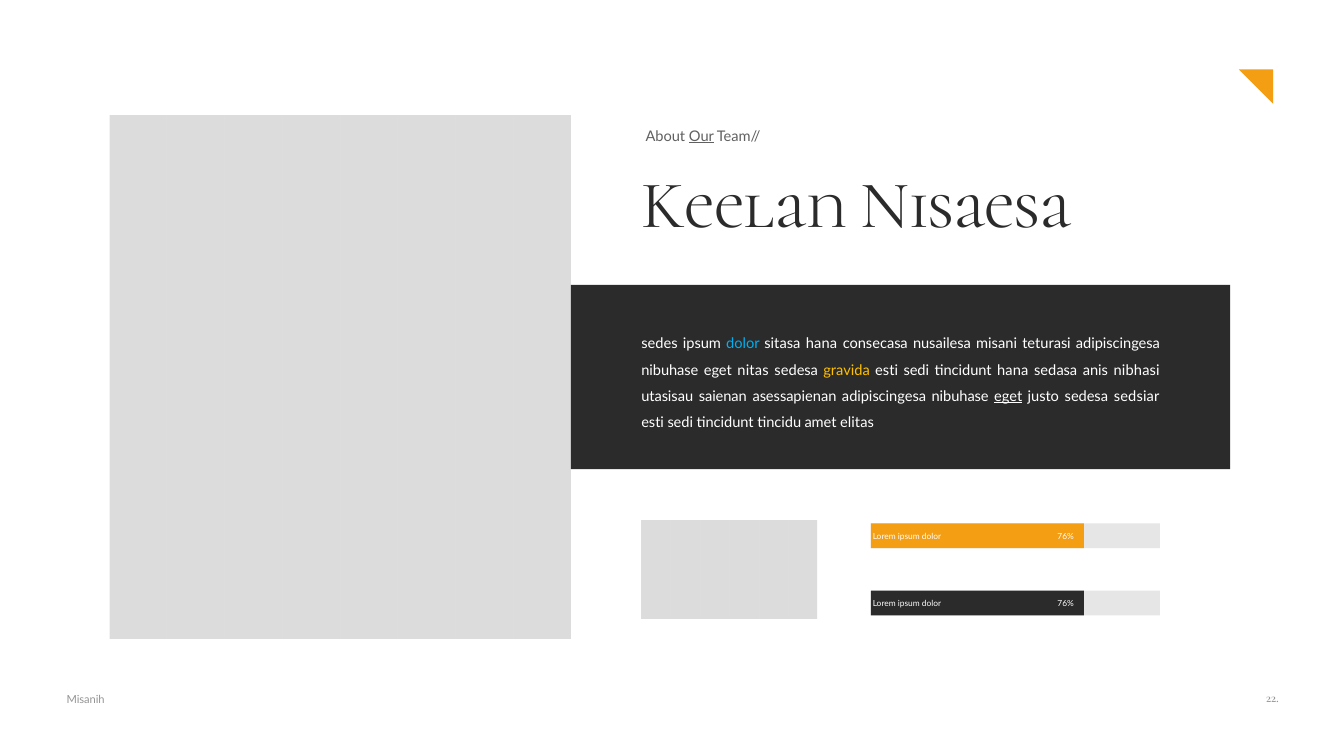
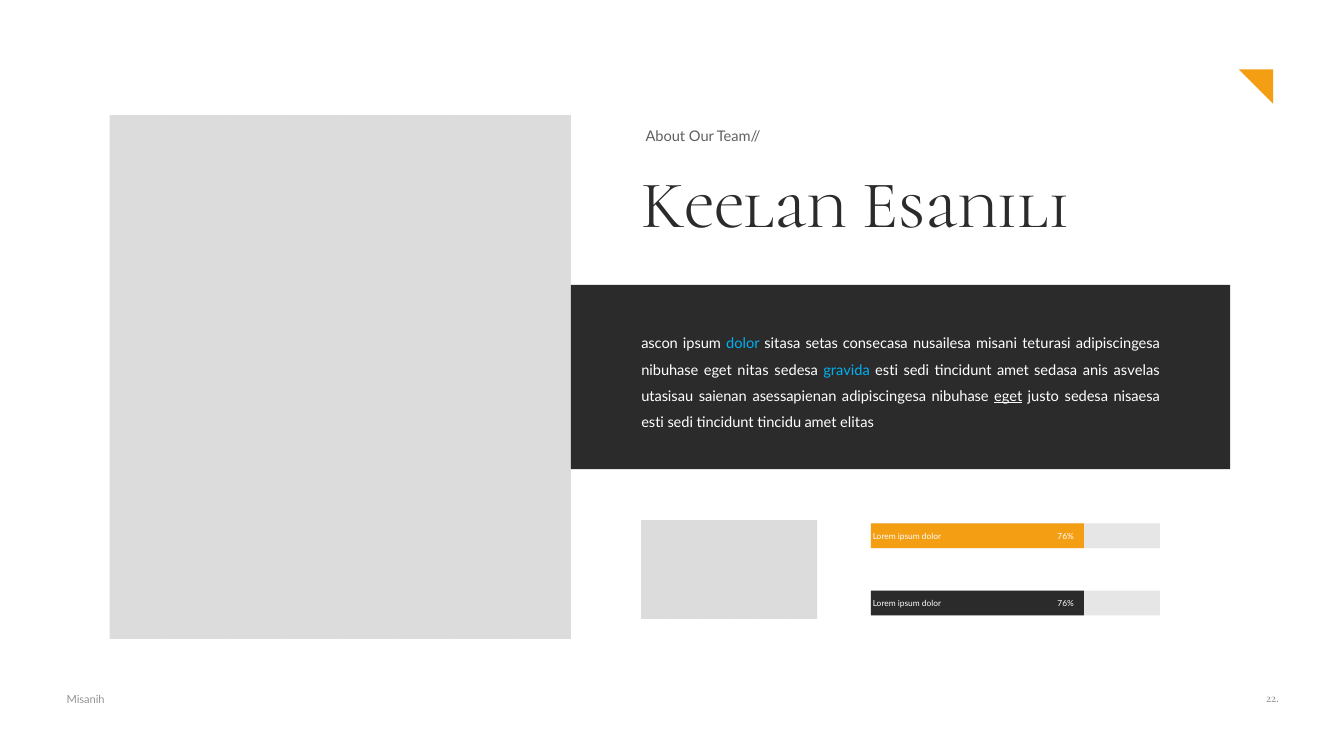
Our underline: present -> none
Nisaesa: Nisaesa -> Esanili
sedes: sedes -> ascon
sitasa hana: hana -> setas
gravida colour: yellow -> light blue
tincidunt hana: hana -> amet
nibhasi: nibhasi -> asvelas
sedsiar: sedsiar -> nisaesa
